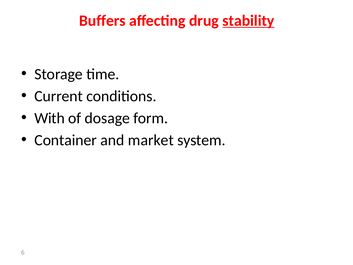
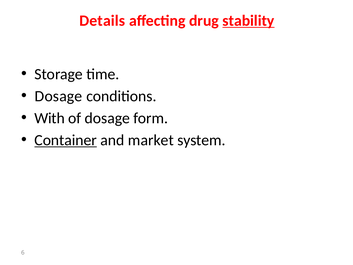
Buffers: Buffers -> Details
Current at (59, 96): Current -> Dosage
Container underline: none -> present
